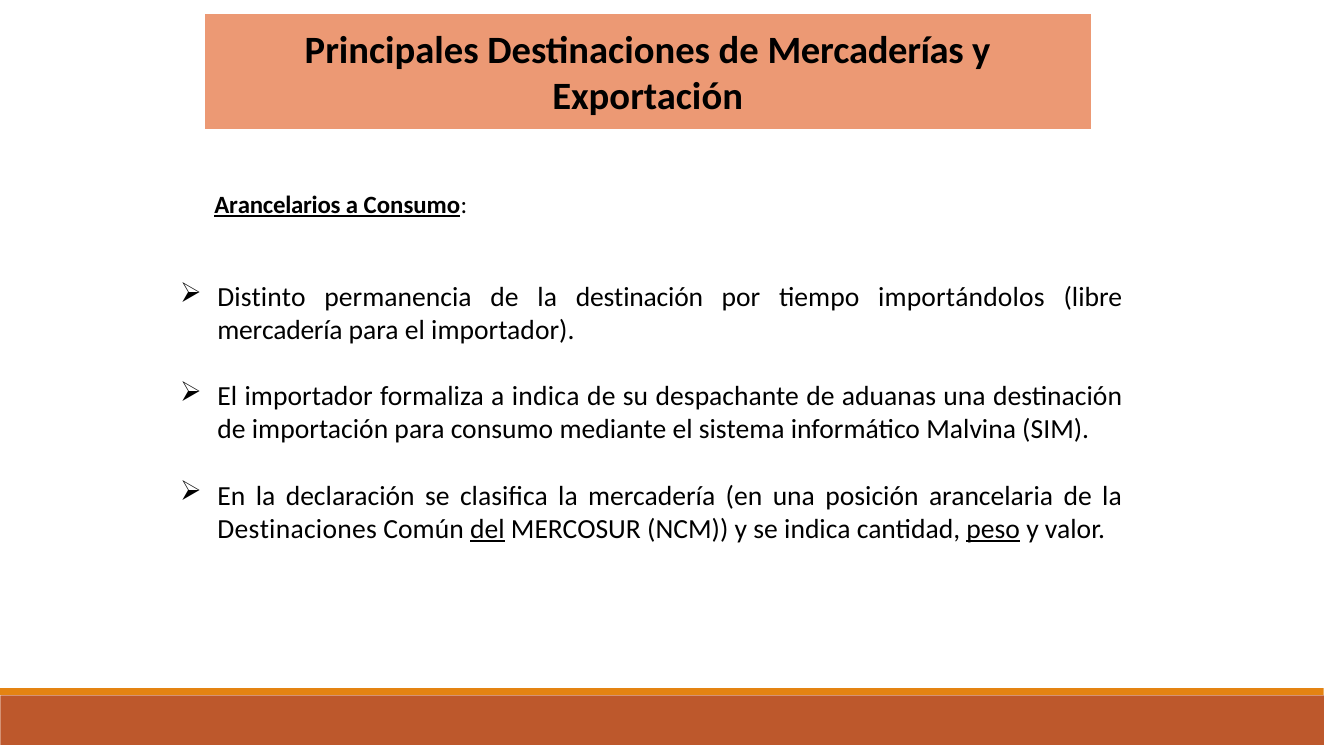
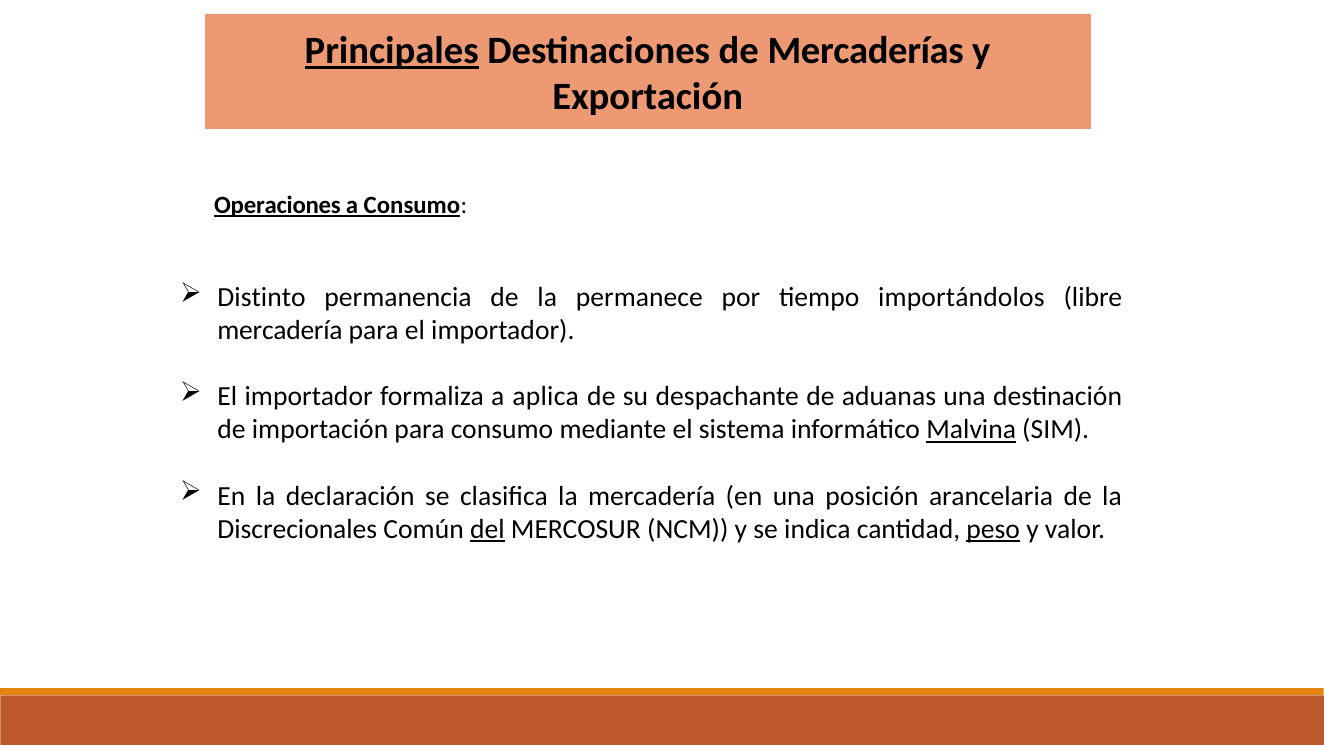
Principales underline: none -> present
Arancelarios: Arancelarios -> Operaciones
la destinación: destinación -> permanece
a indica: indica -> aplica
Malvina underline: none -> present
Destinaciones at (297, 529): Destinaciones -> Discrecionales
